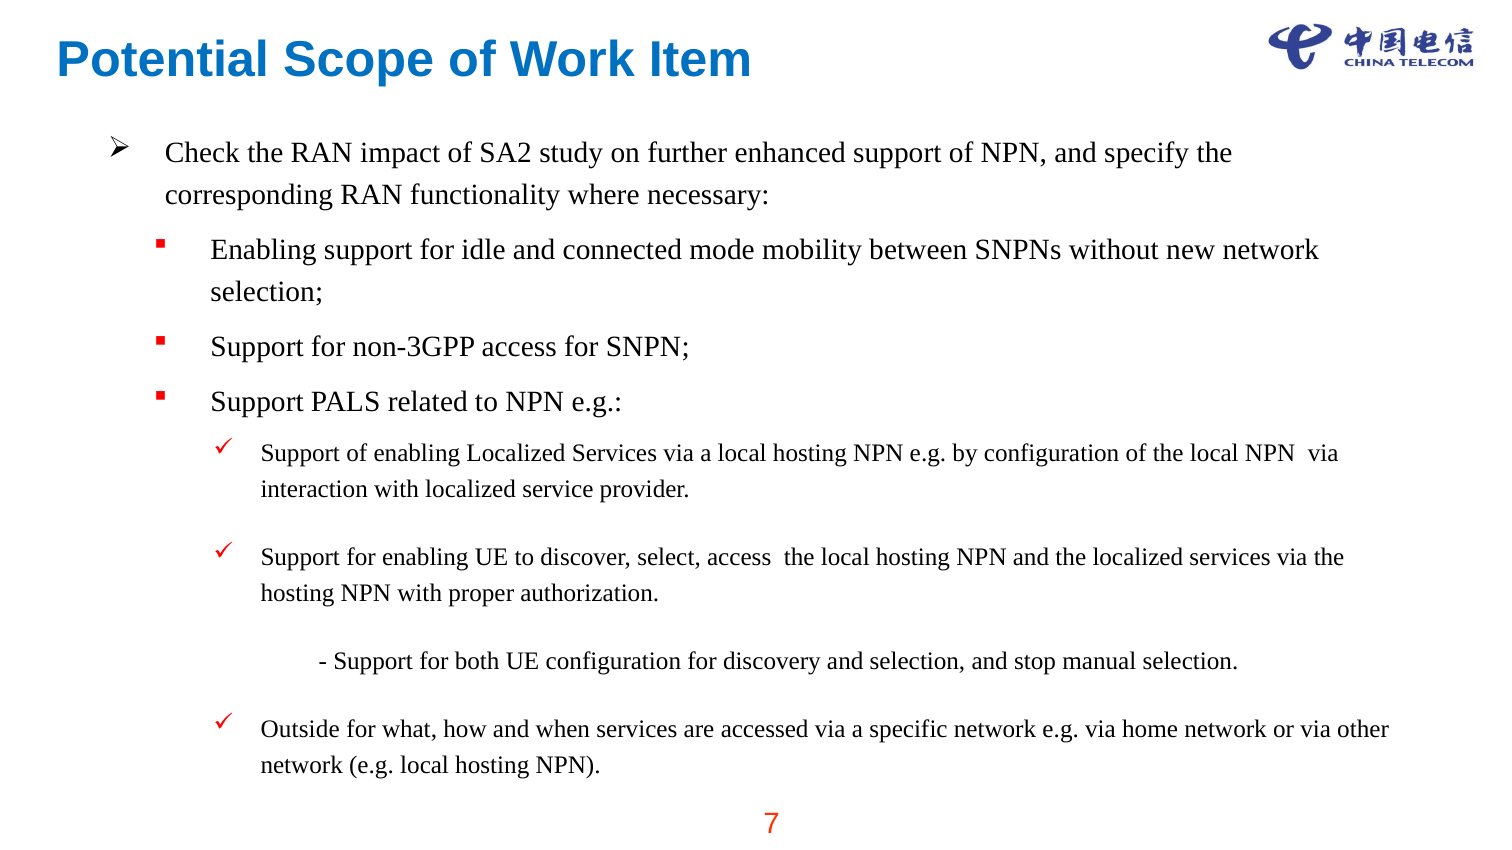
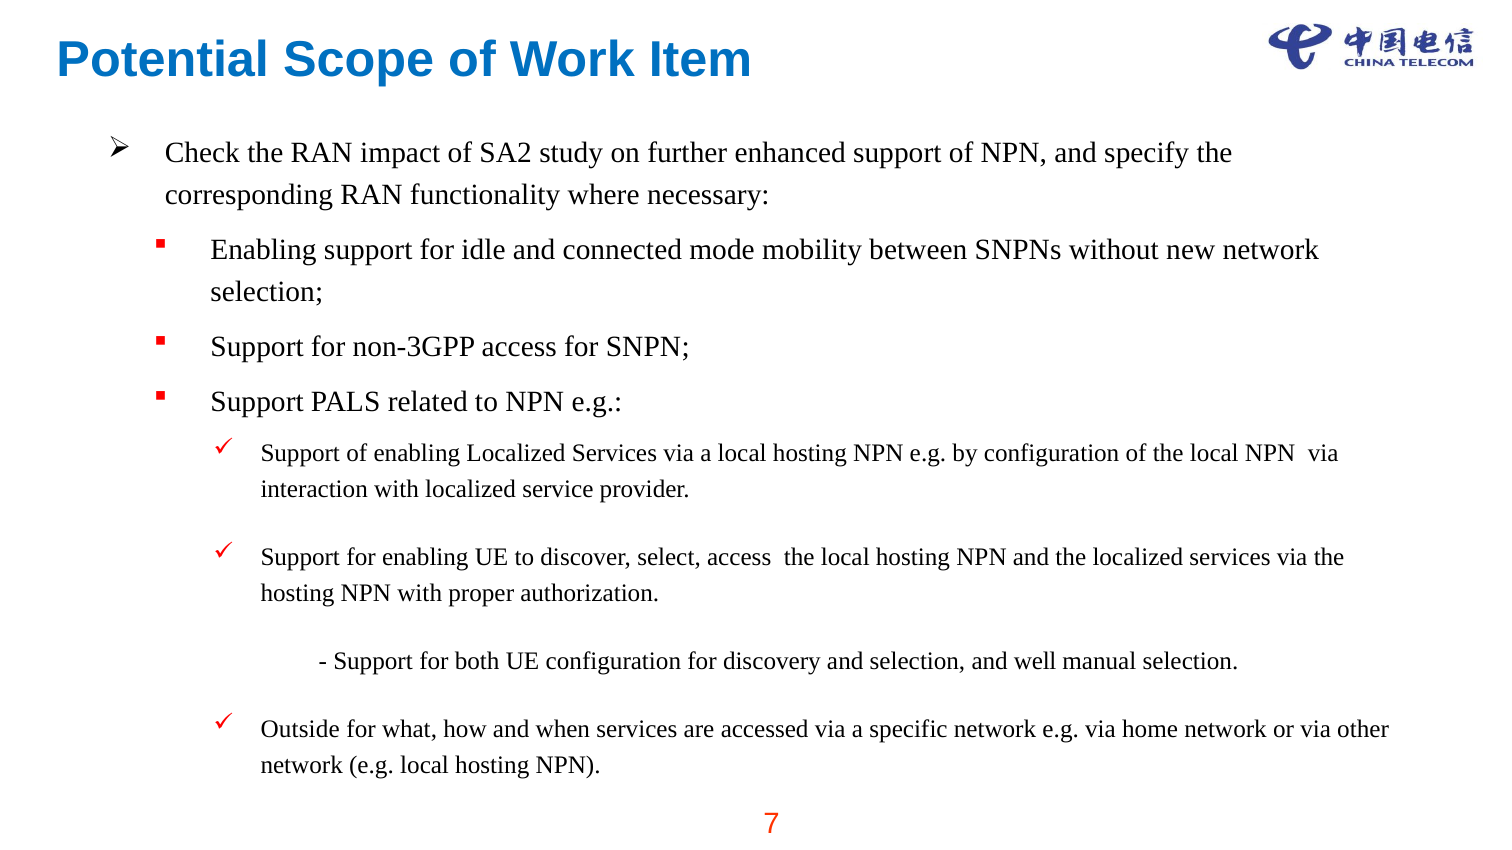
stop: stop -> well
